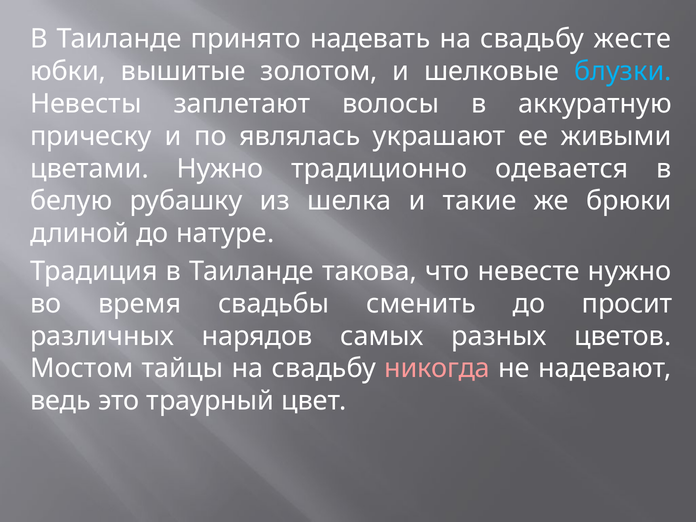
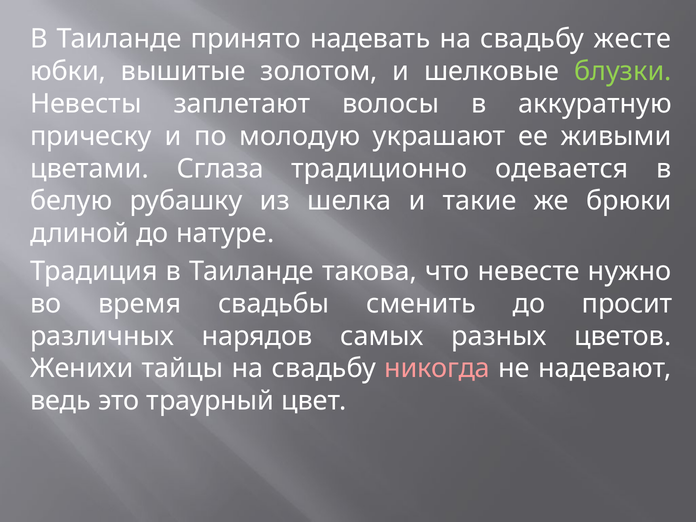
блузки colour: light blue -> light green
являлась: являлась -> молодую
цветами Нужно: Нужно -> Сглаза
Мостом: Мостом -> Женихи
